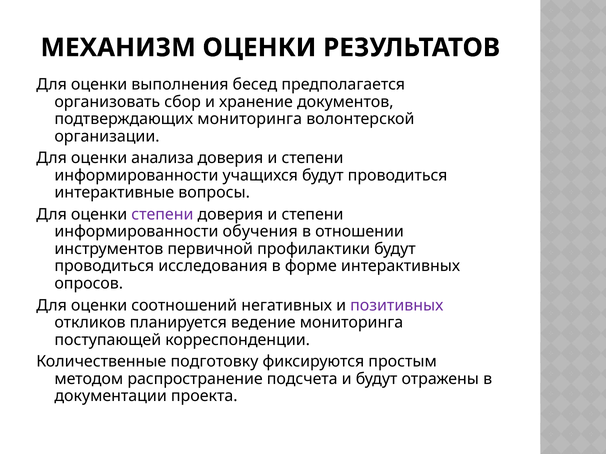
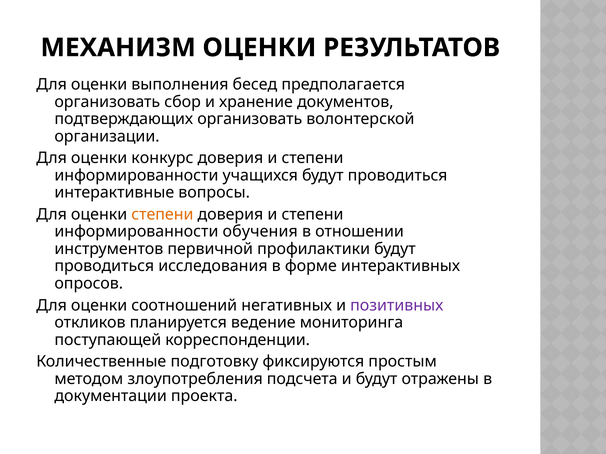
подтверждающих мониторинга: мониторинга -> организовать
анализа: анализа -> конкурс
степени at (162, 215) colour: purple -> orange
распространение: распространение -> злоупотребления
